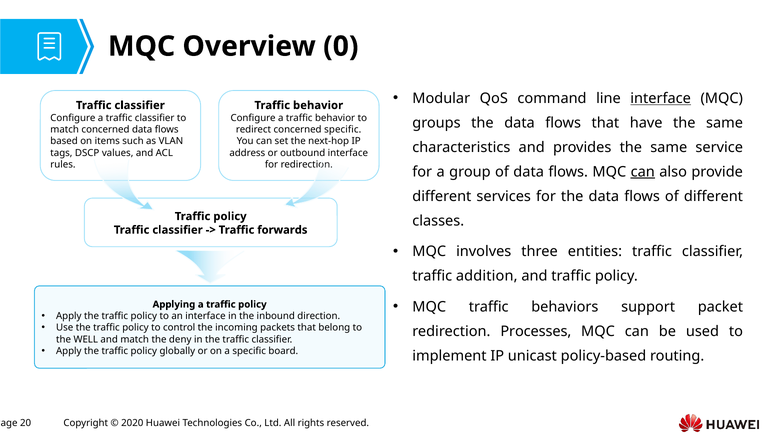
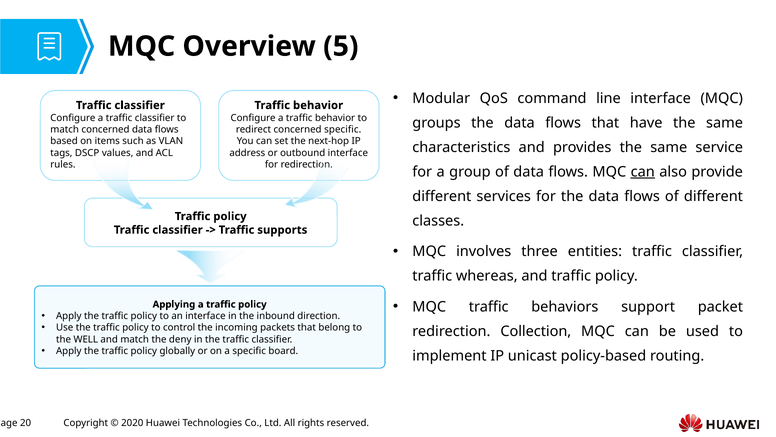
0: 0 -> 5
interface at (661, 98) underline: present -> none
forwards: forwards -> supports
addition: addition -> whereas
Processes: Processes -> Collection
